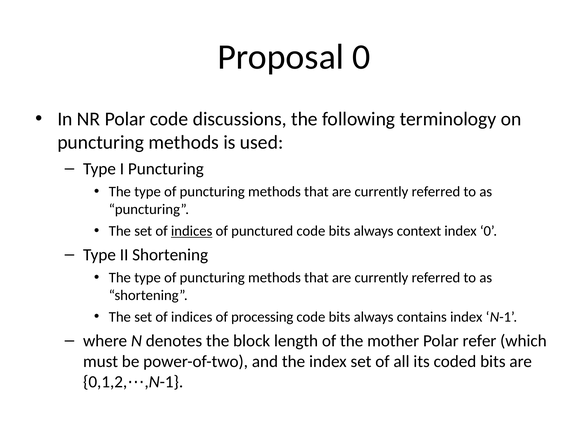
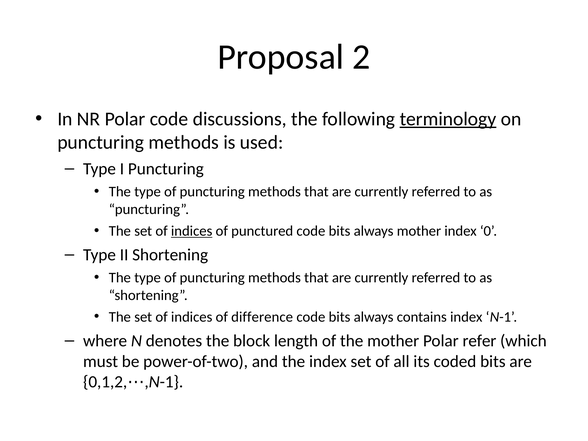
Proposal 0: 0 -> 2
terminology underline: none -> present
always context: context -> mother
processing: processing -> difference
